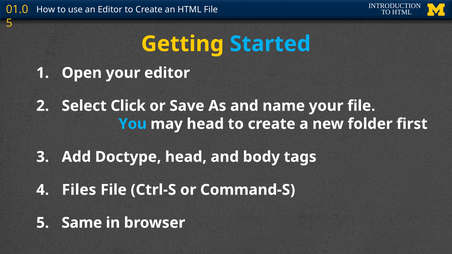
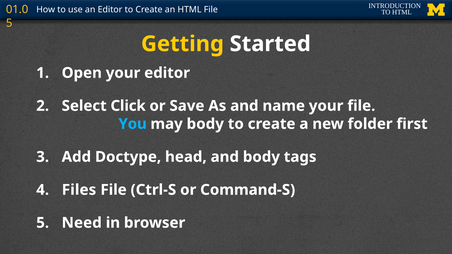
Started colour: light blue -> white
may head: head -> body
Same: Same -> Need
